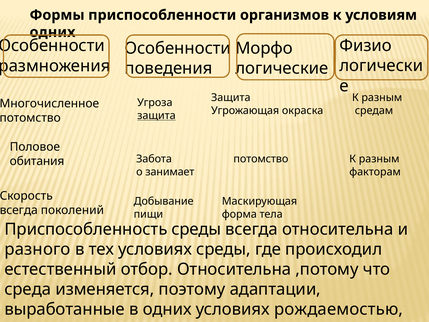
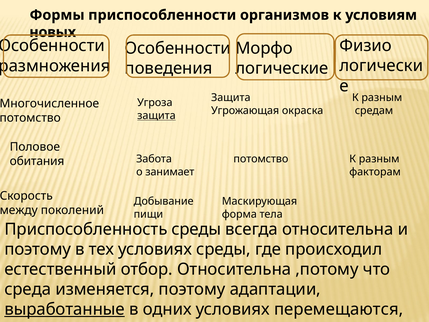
одних at (52, 32): одних -> новых
всегда at (19, 210): всегда -> между
разного at (38, 249): разного -> поэтому
выработанные underline: none -> present
рождаемостью: рождаемостью -> перемещаются
